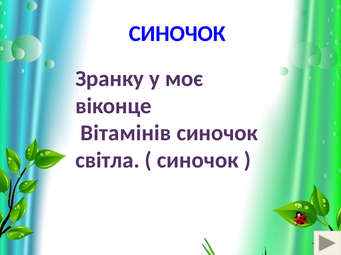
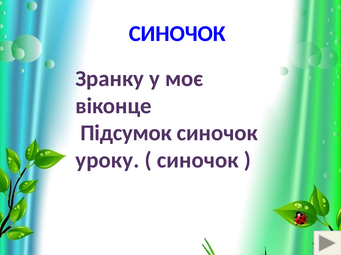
Вітамінів: Вітамінів -> Підсумок
світла: світла -> уроку
